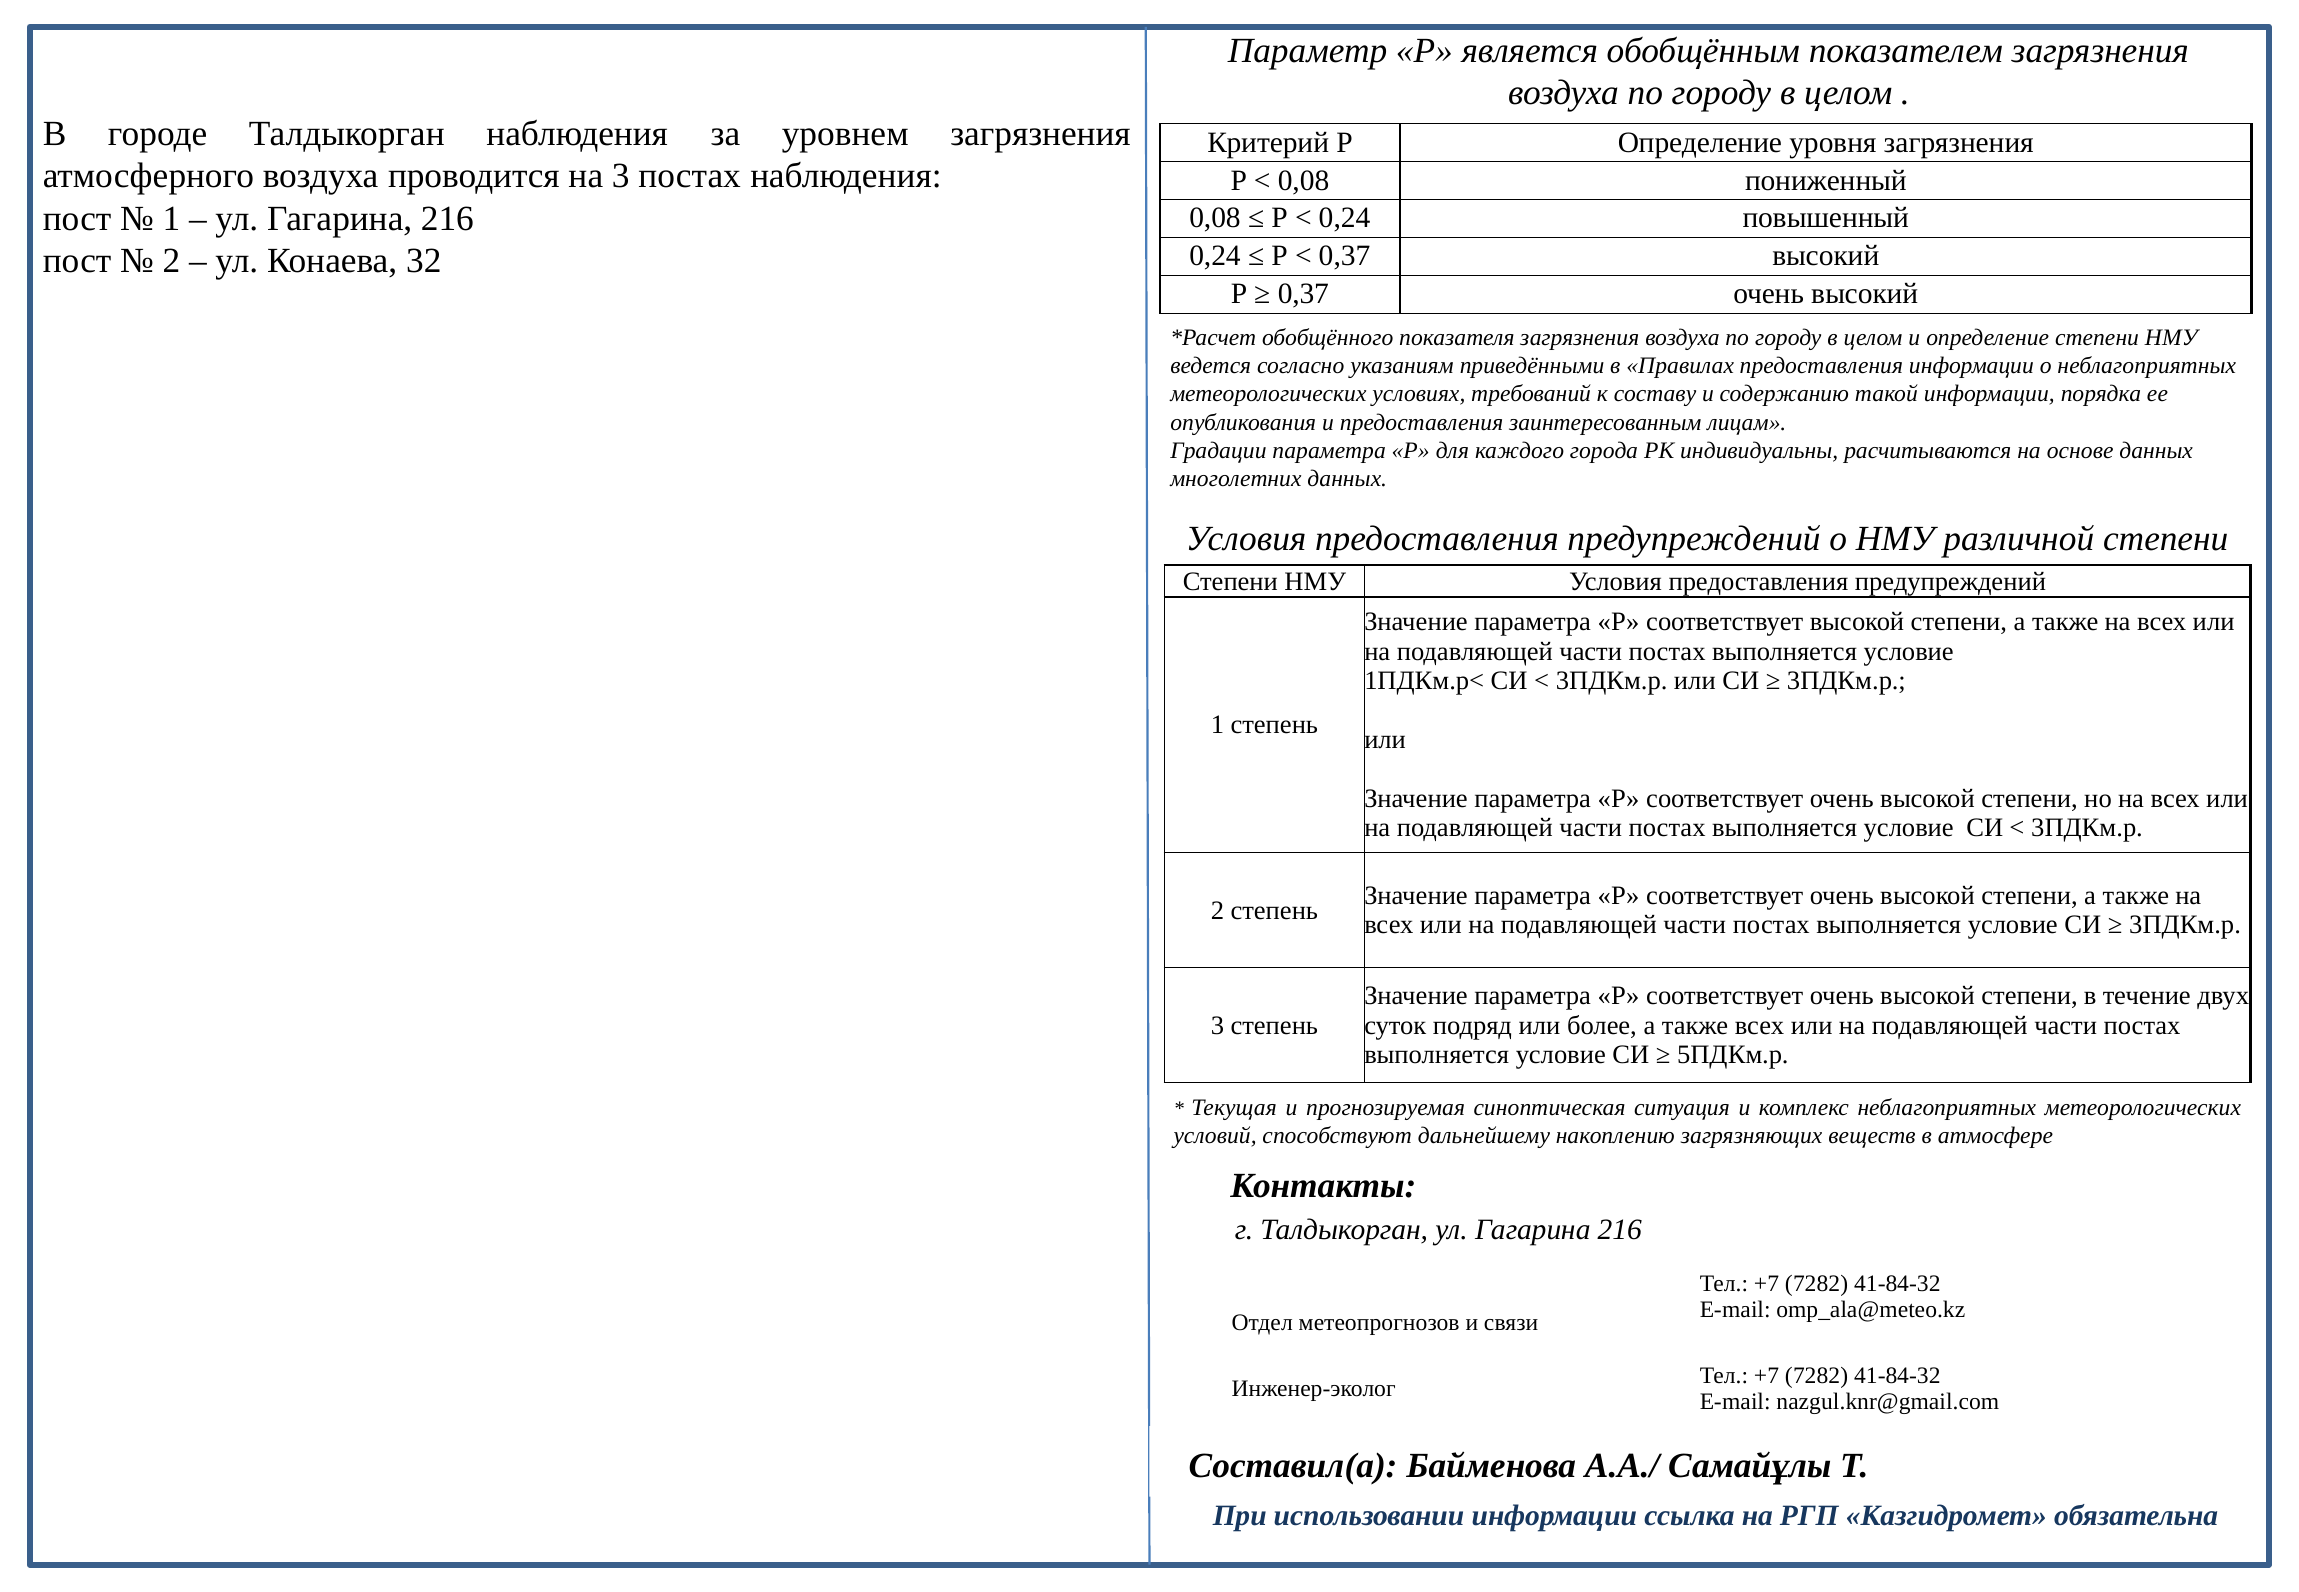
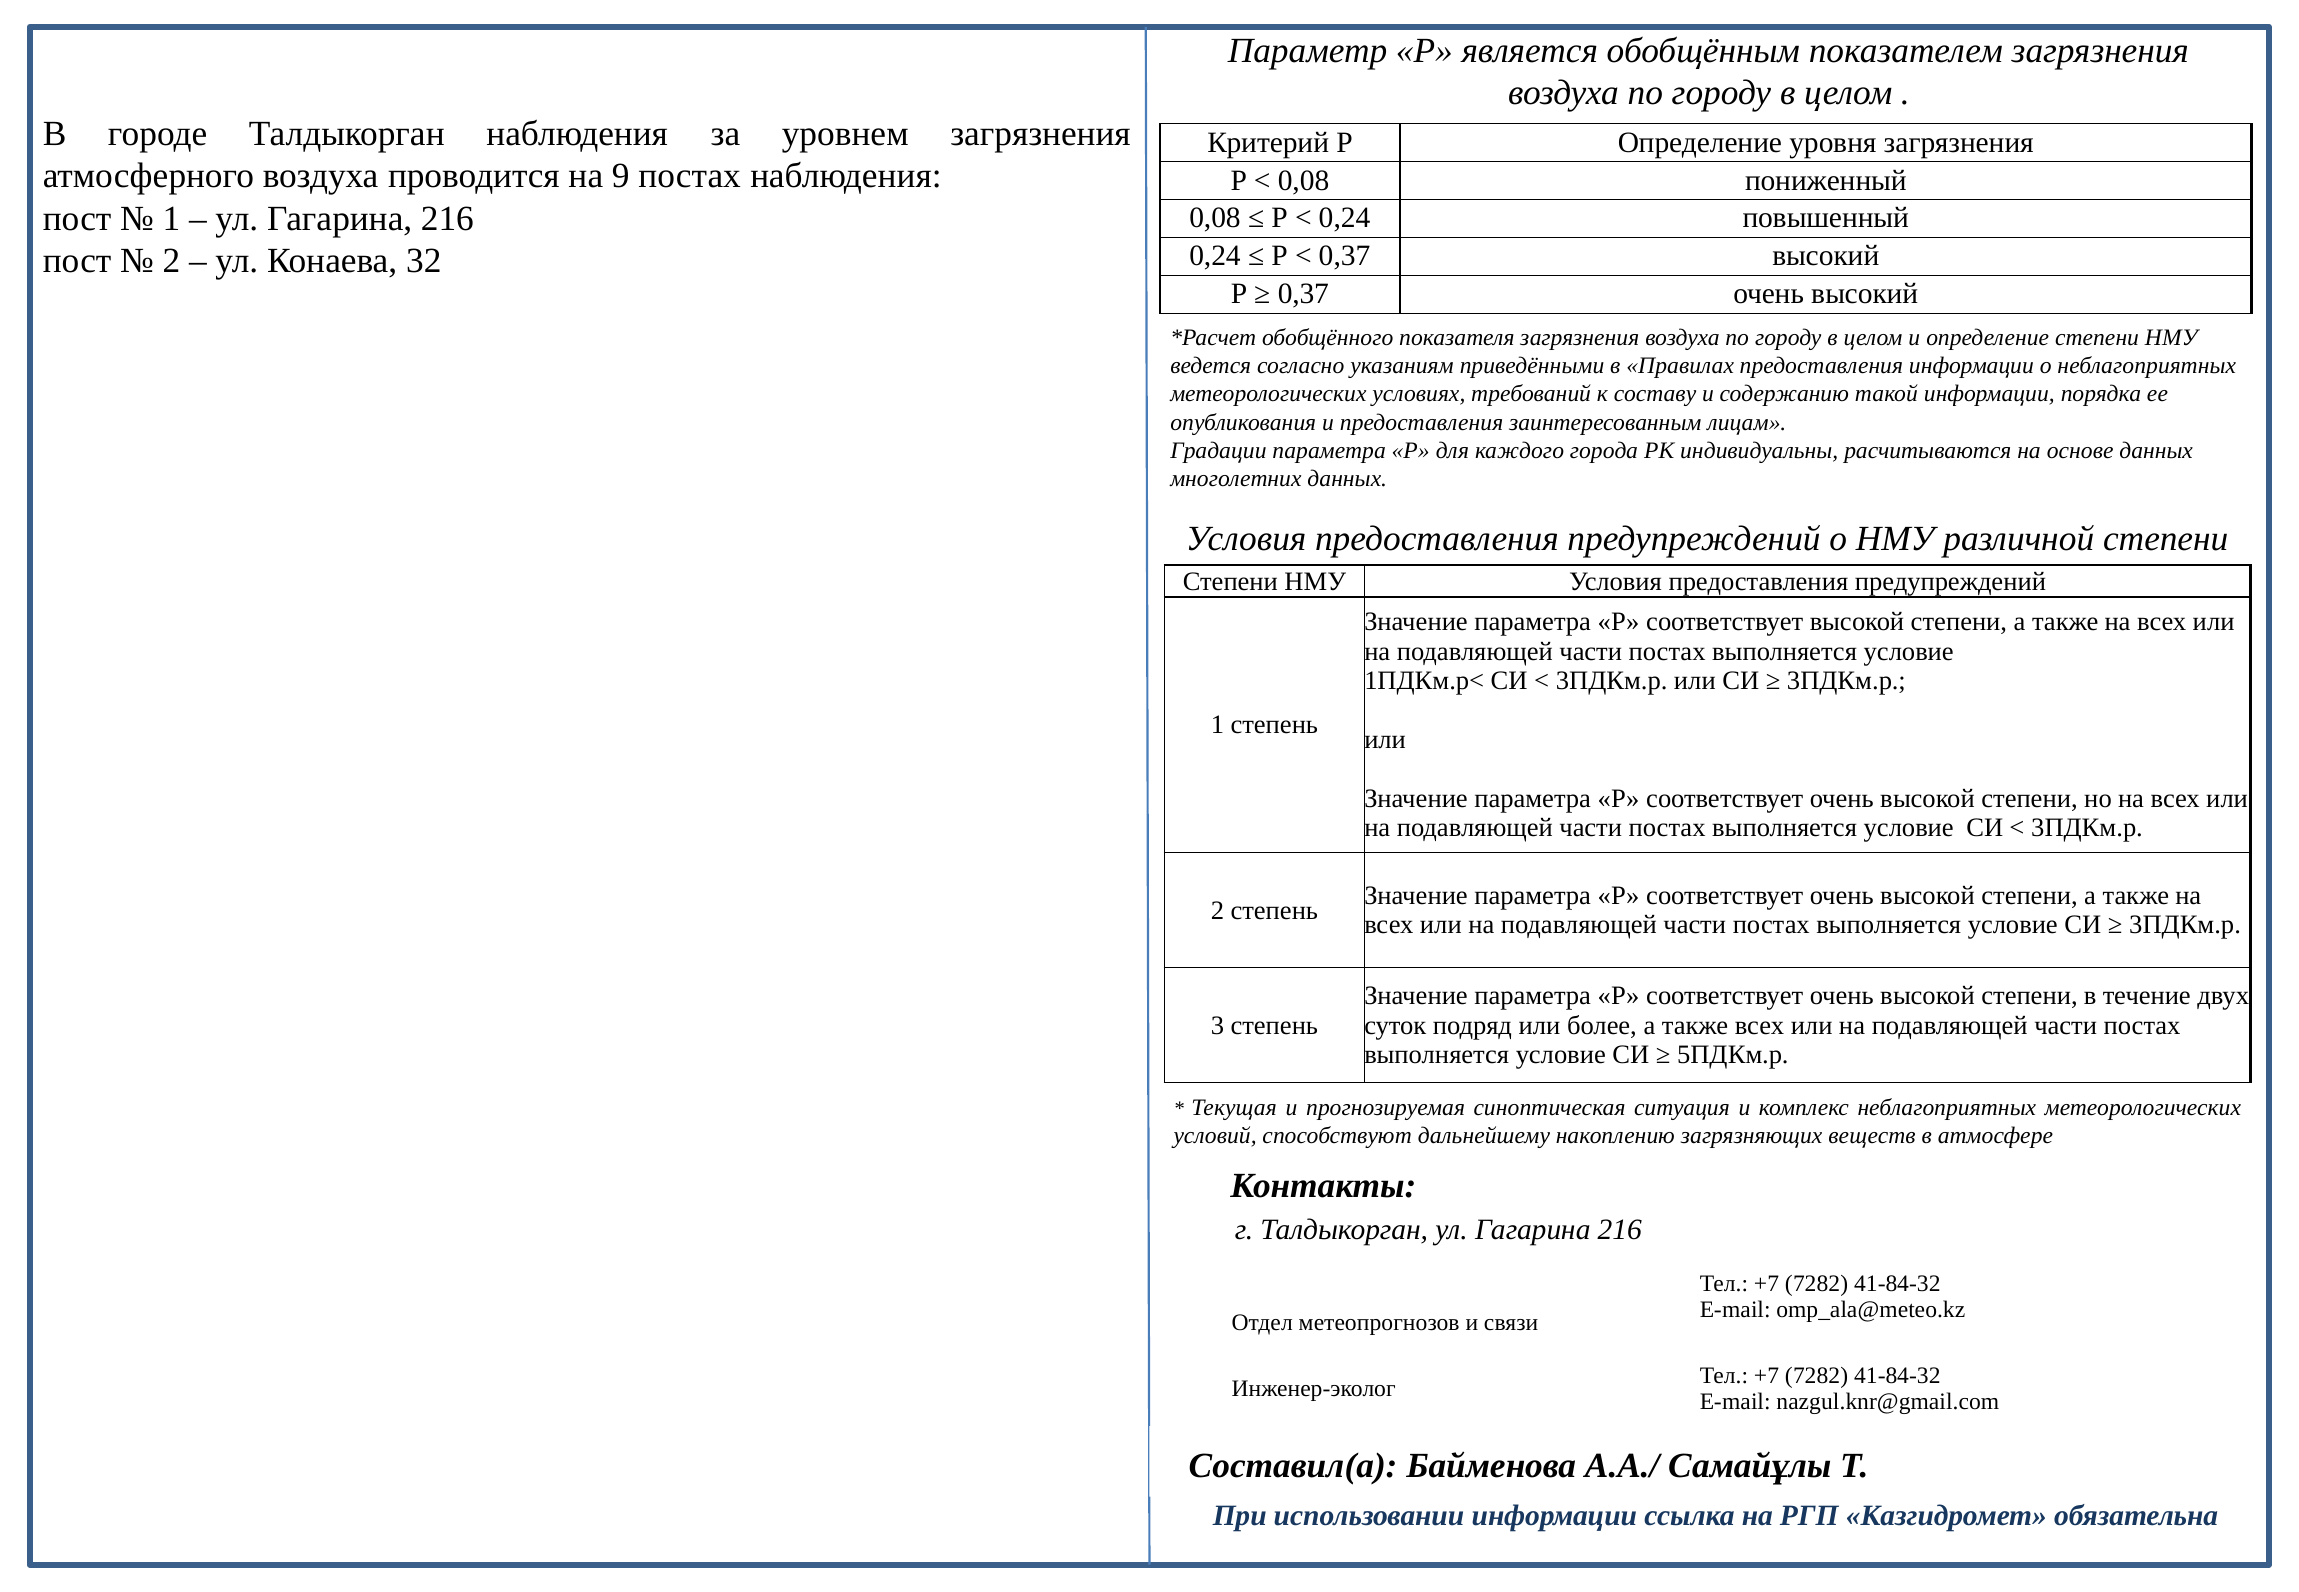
на 3: 3 -> 9
